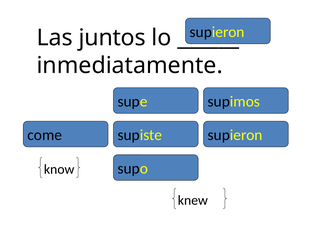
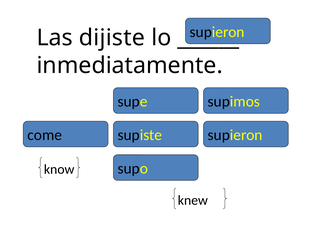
juntos: juntos -> dijiste
